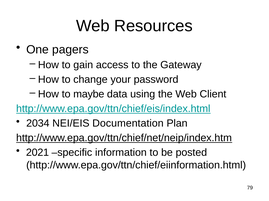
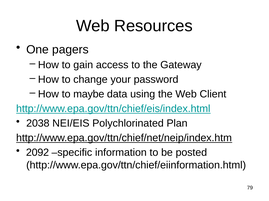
2034: 2034 -> 2038
Documentation: Documentation -> Polychlorinated
2021: 2021 -> 2092
